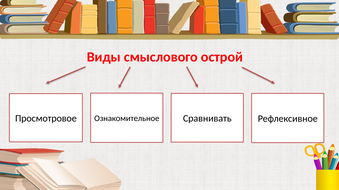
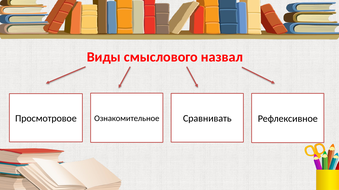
острой: острой -> назвал
